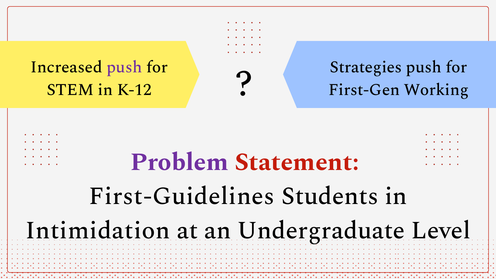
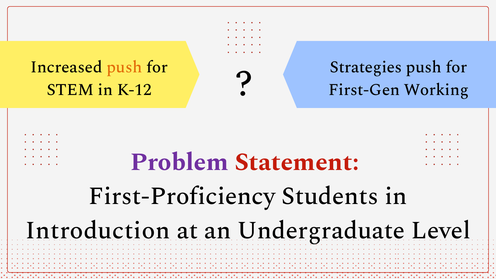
push at (124, 67) colour: purple -> orange
First-Guidelines: First-Guidelines -> First-Proficiency
Intimidation: Intimidation -> Introduction
